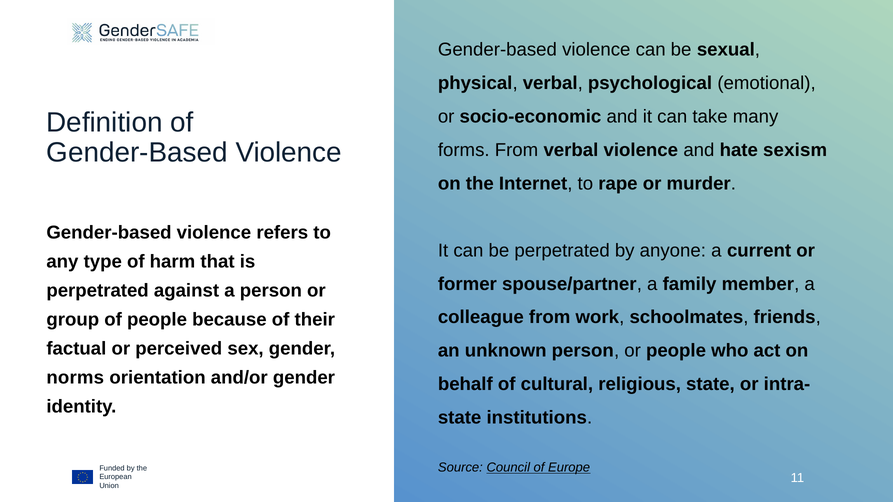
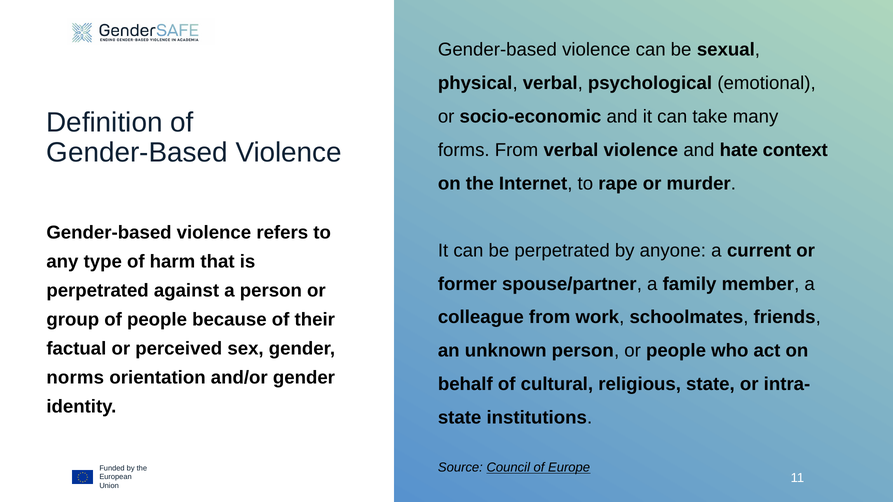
sexism: sexism -> context
